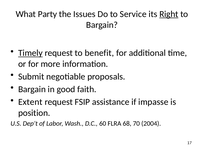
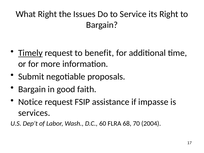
What Party: Party -> Right
Right at (169, 14) underline: present -> none
Extent: Extent -> Notice
position: position -> services
